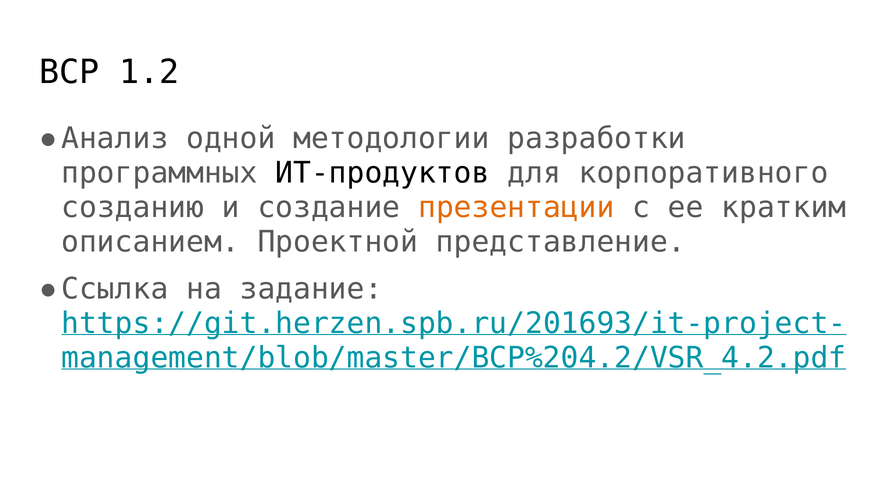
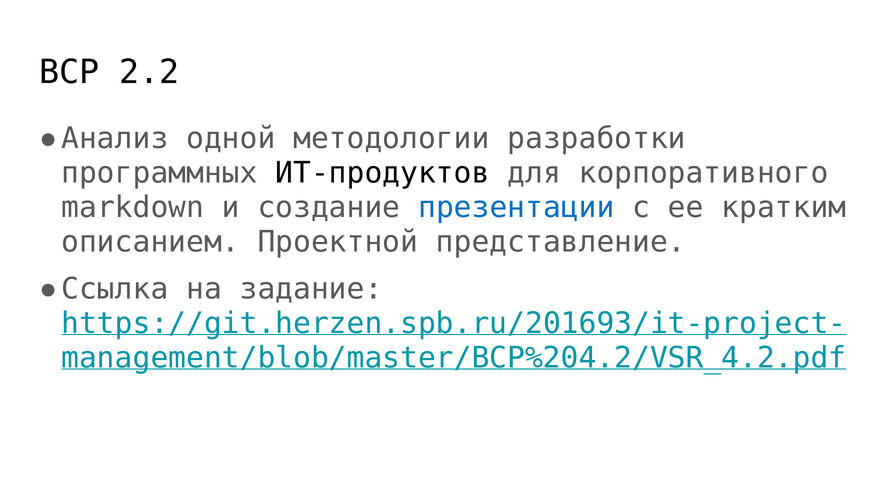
1.2: 1.2 -> 2.2
созданию: созданию -> markdown
презентации colour: orange -> blue
